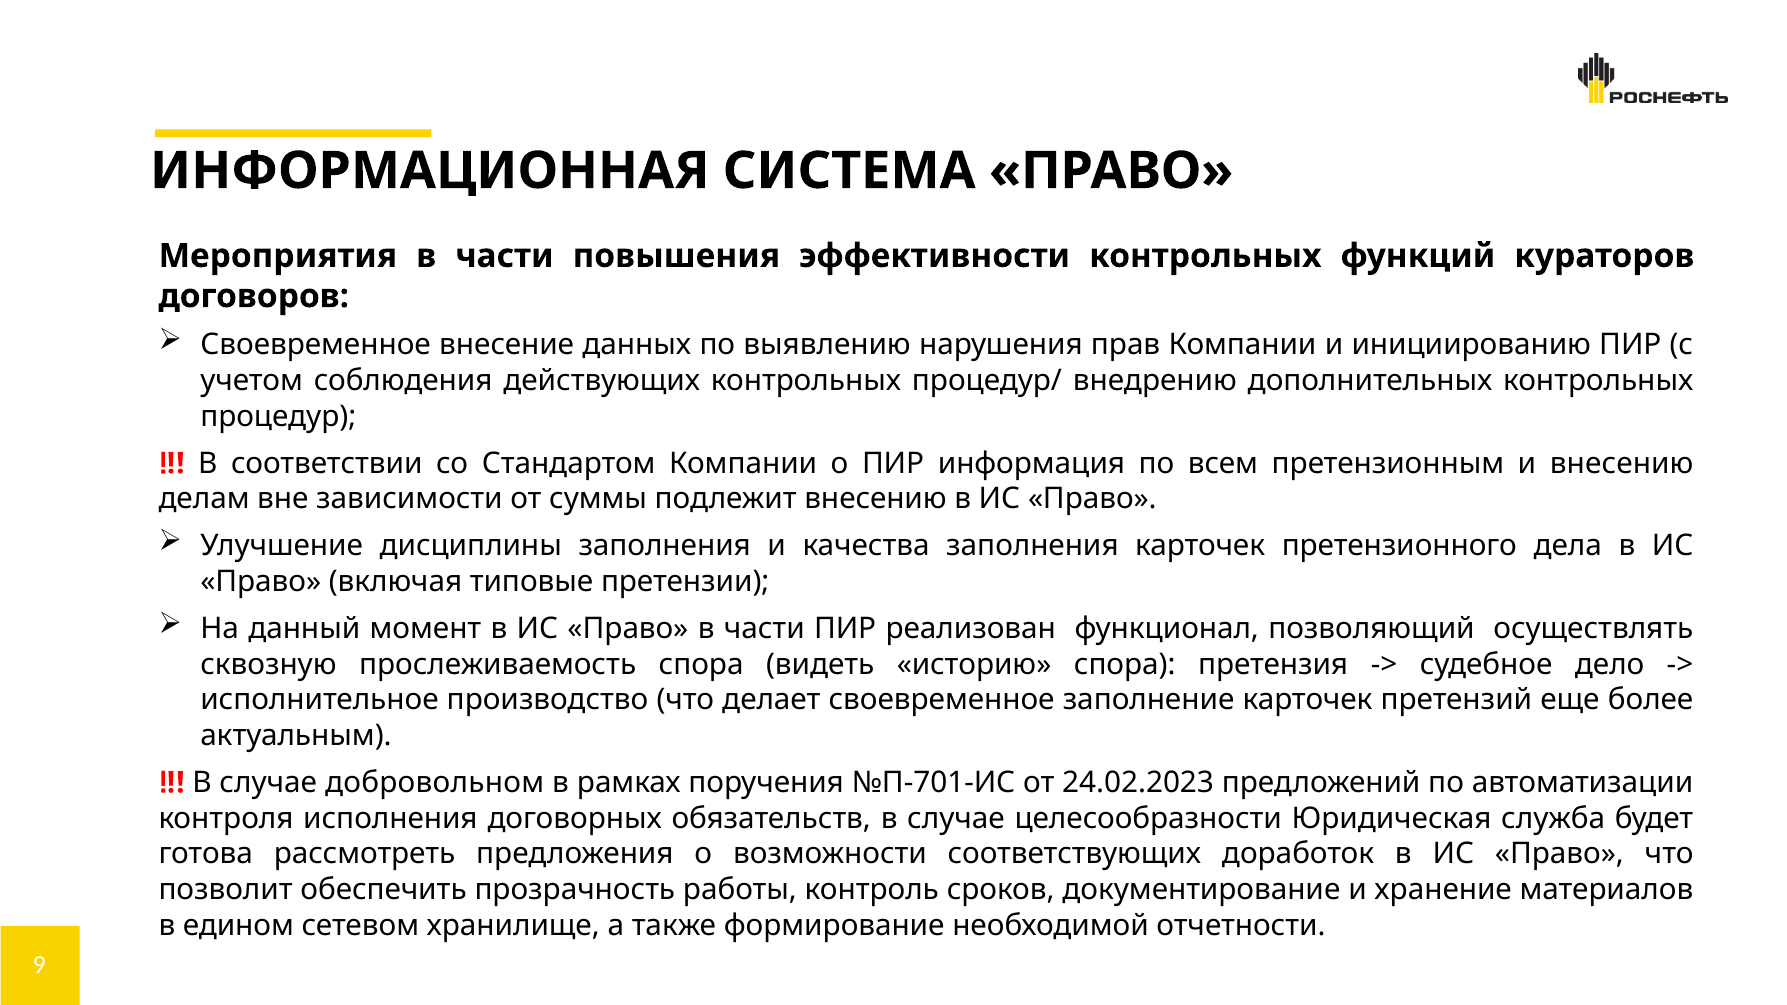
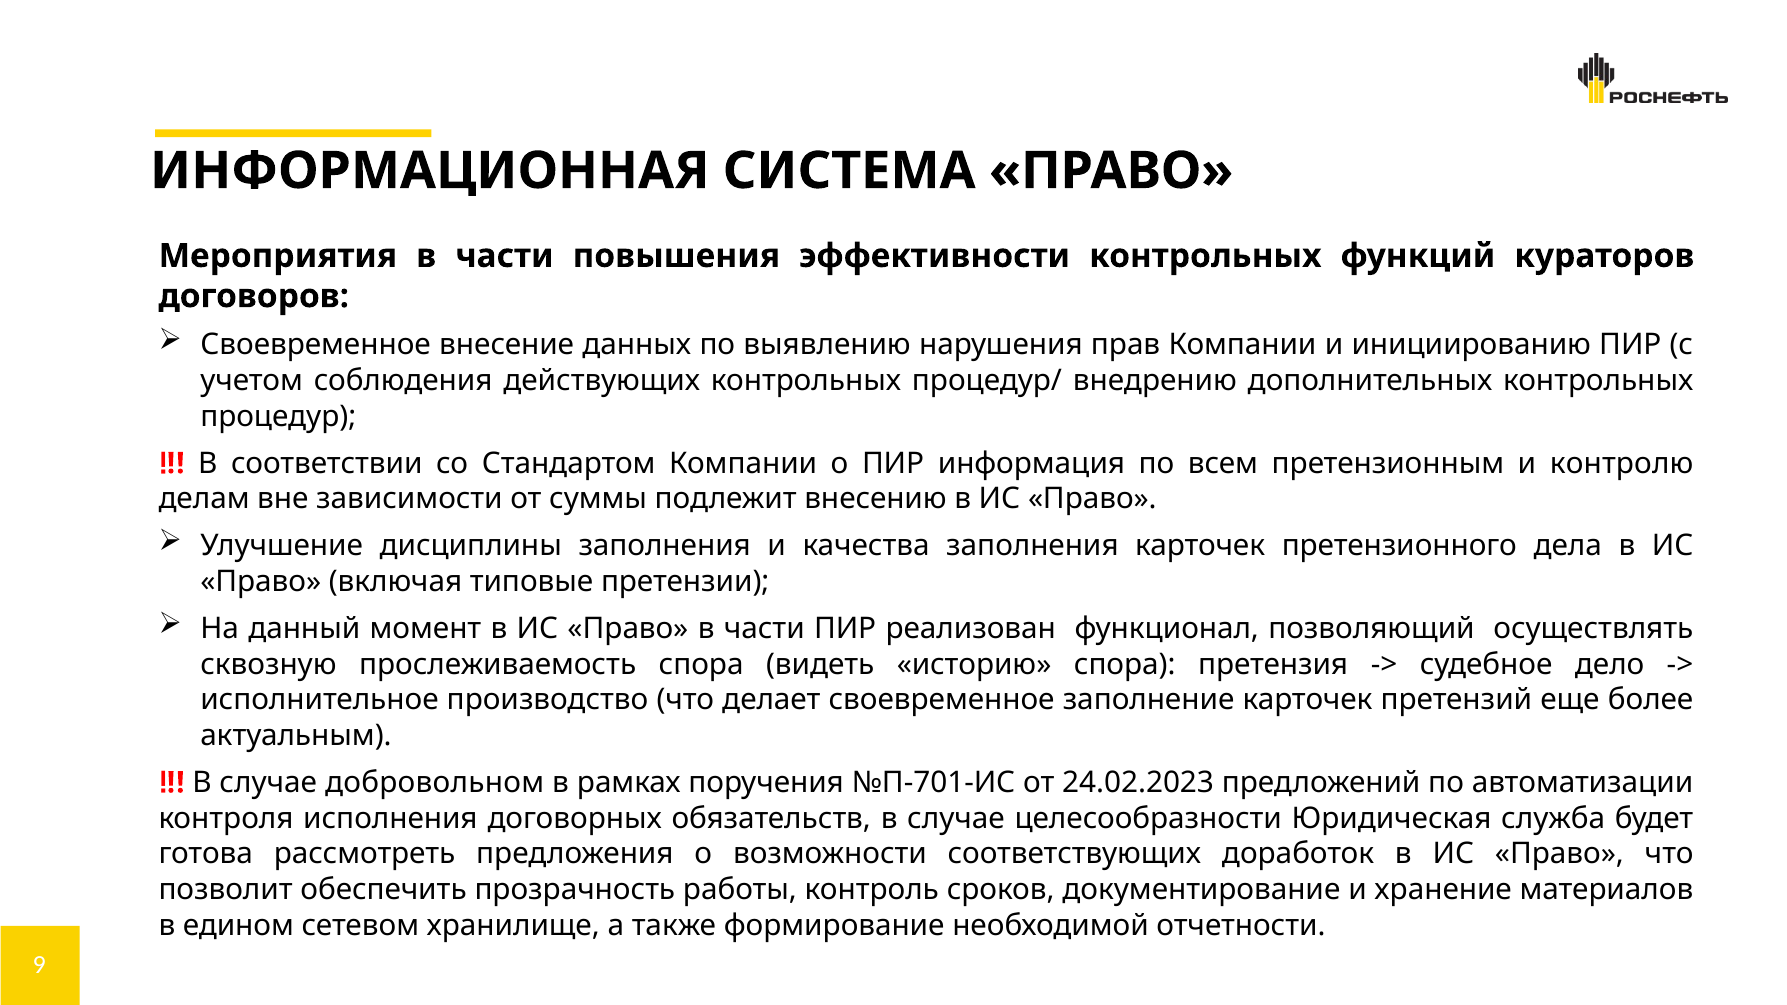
и внесению: внесению -> контролю
